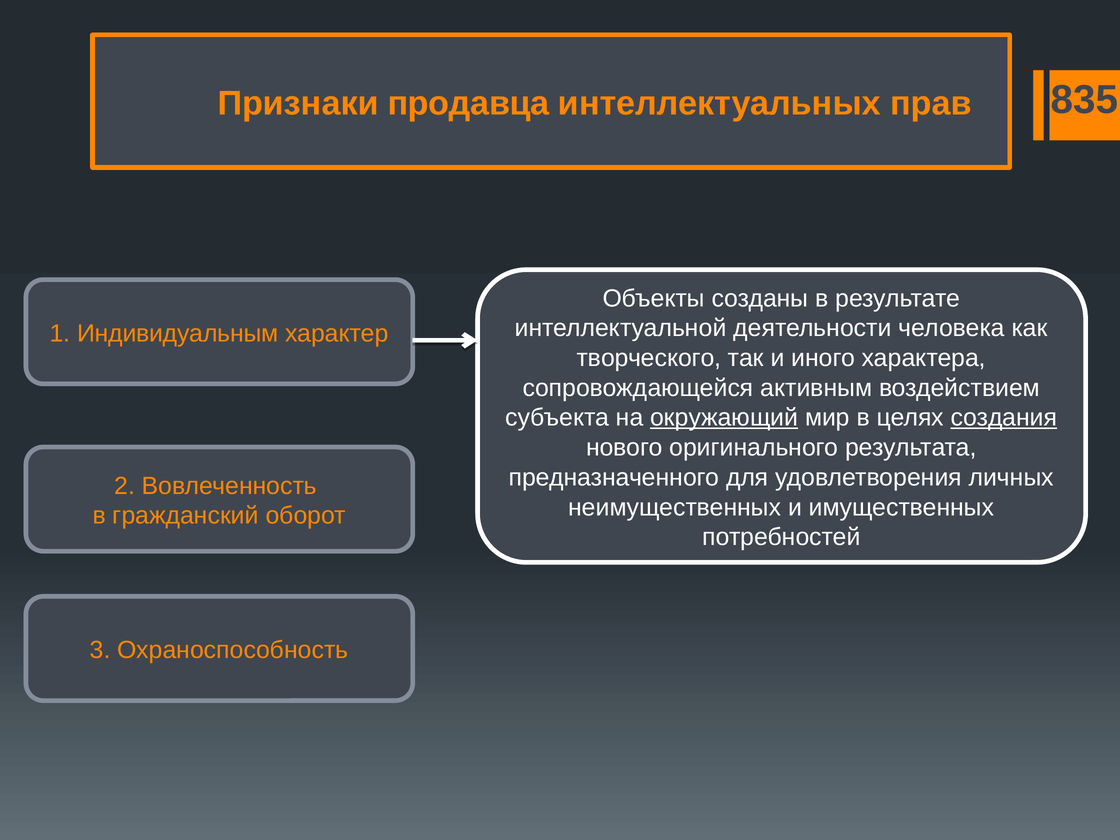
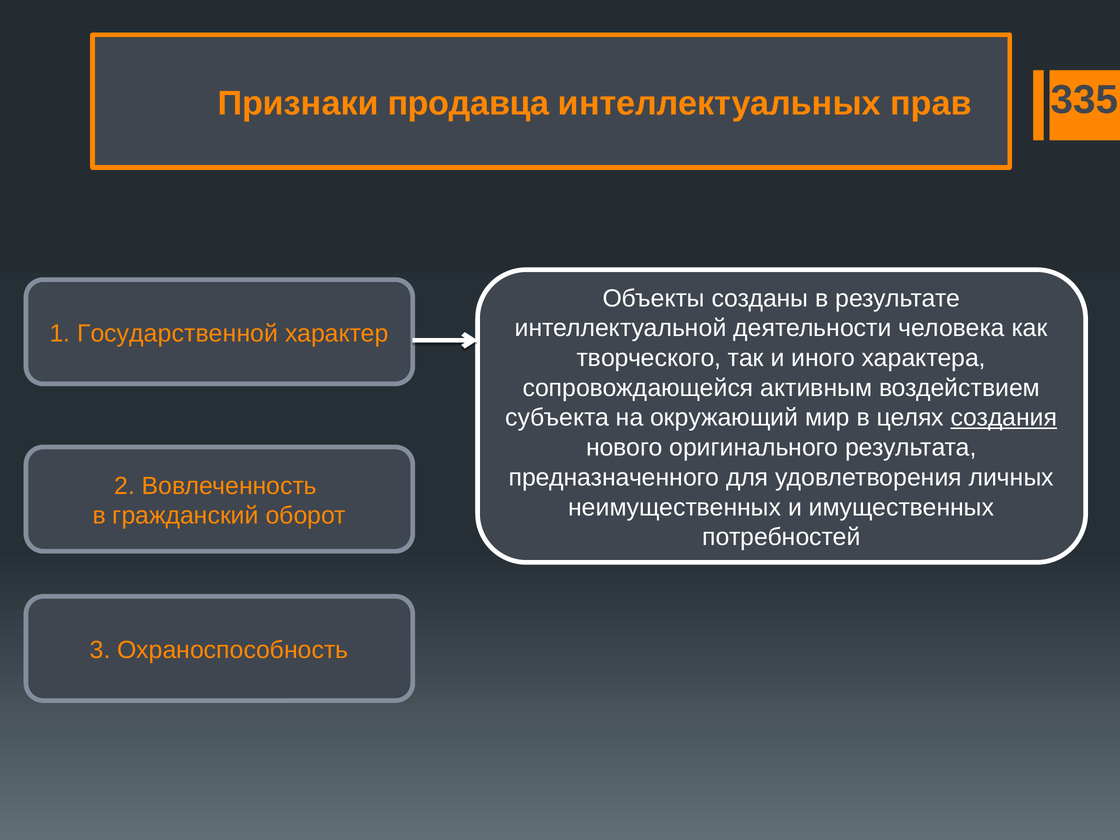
835: 835 -> 335
Индивидуальным: Индивидуальным -> Государственной
окружающий underline: present -> none
